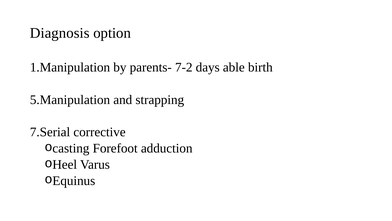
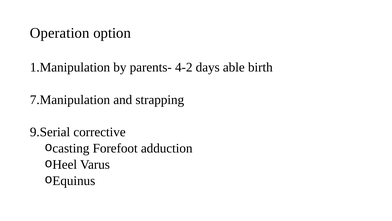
Diagnosis: Diagnosis -> Operation
7-2: 7-2 -> 4-2
5.Manipulation: 5.Manipulation -> 7.Manipulation
7.Serial: 7.Serial -> 9.Serial
